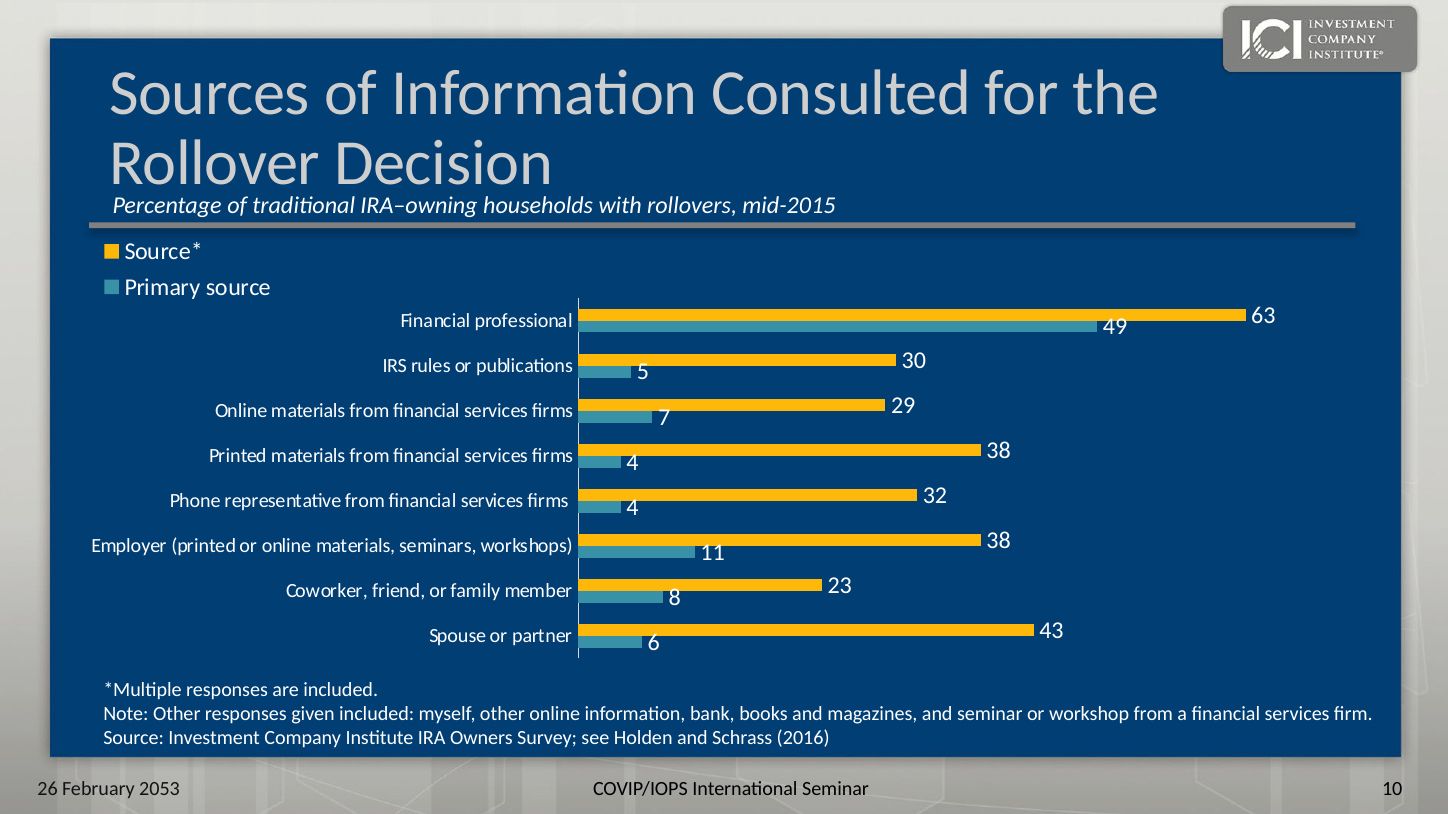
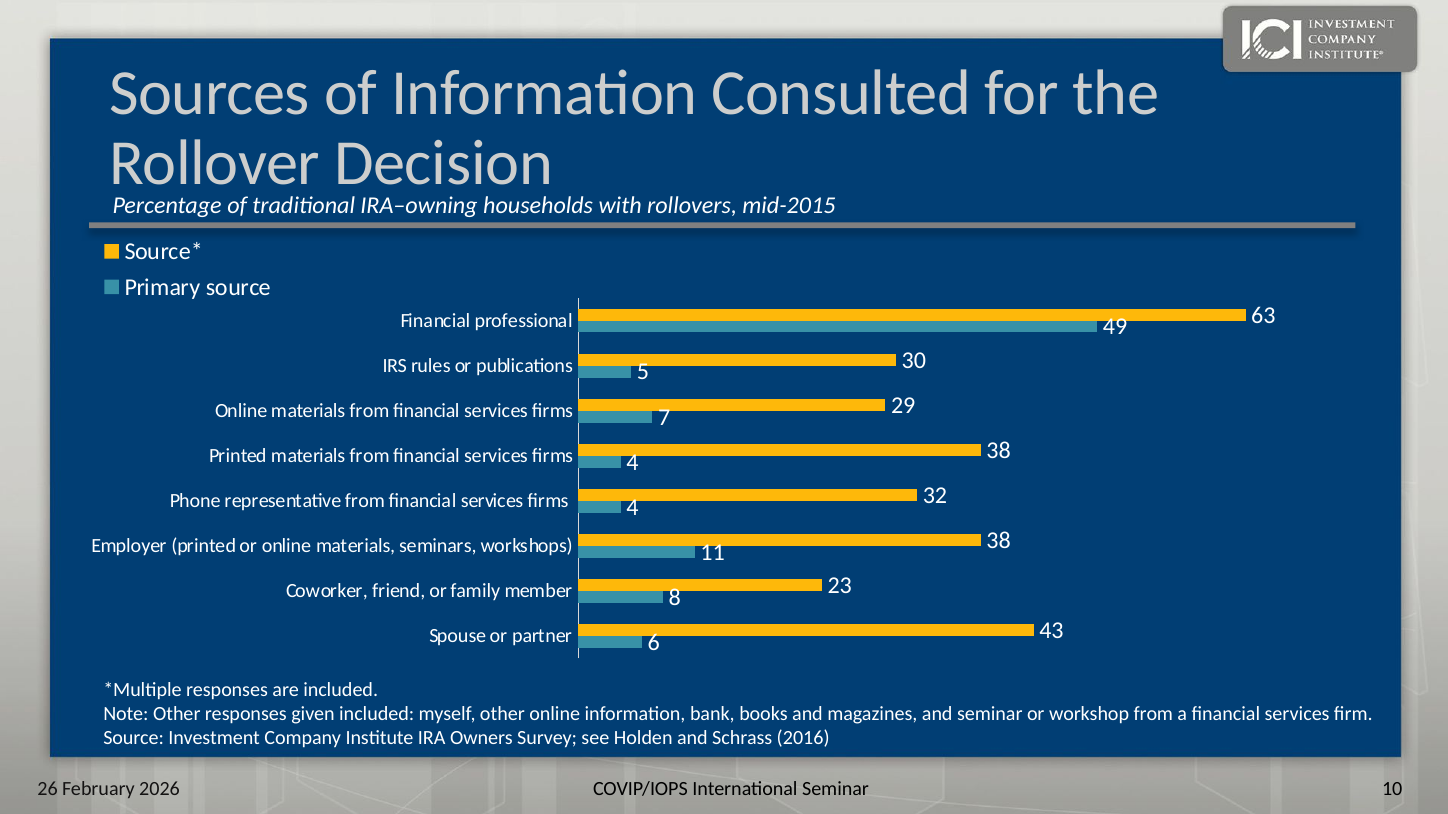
2053: 2053 -> 2026
